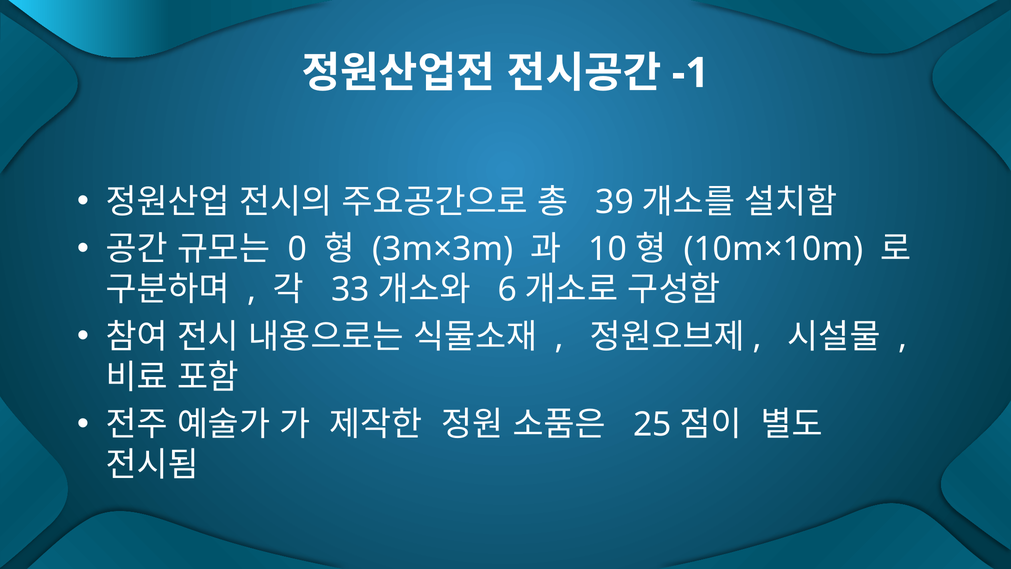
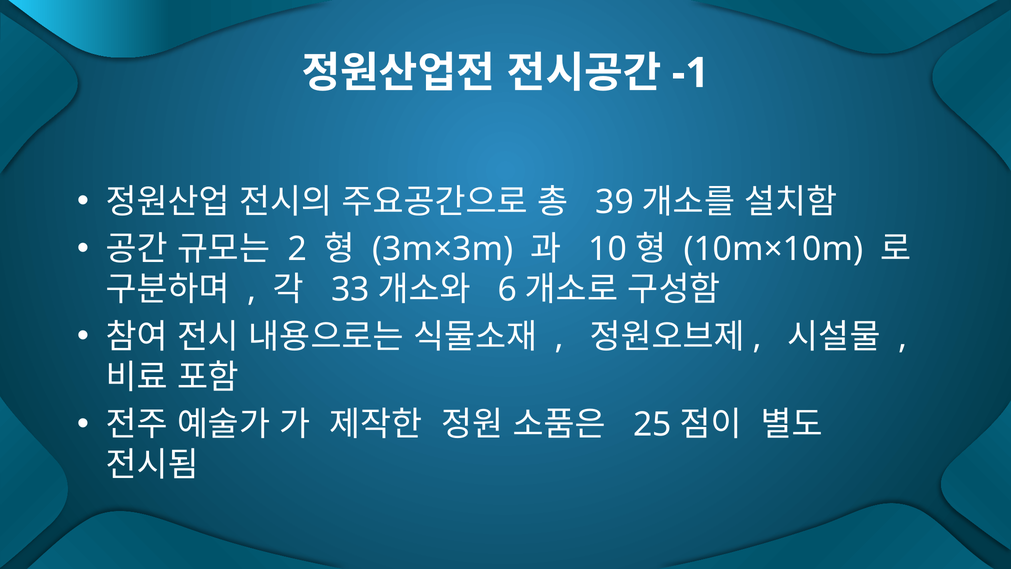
0: 0 -> 2
